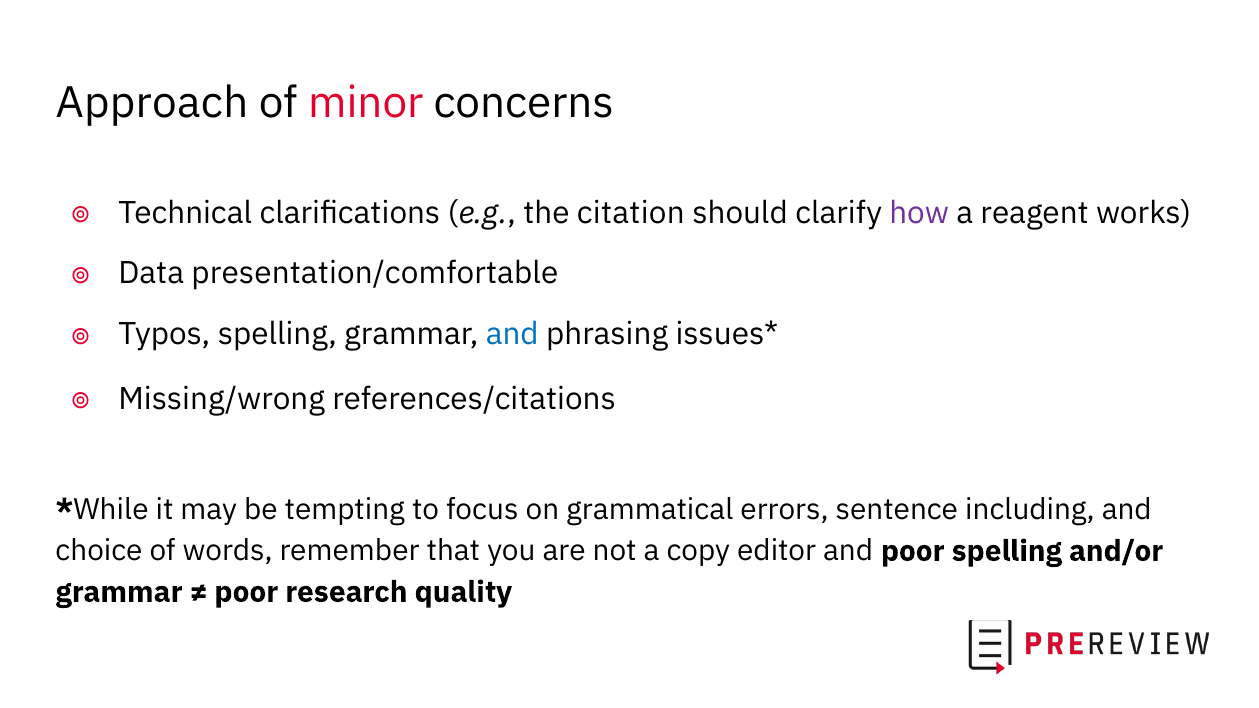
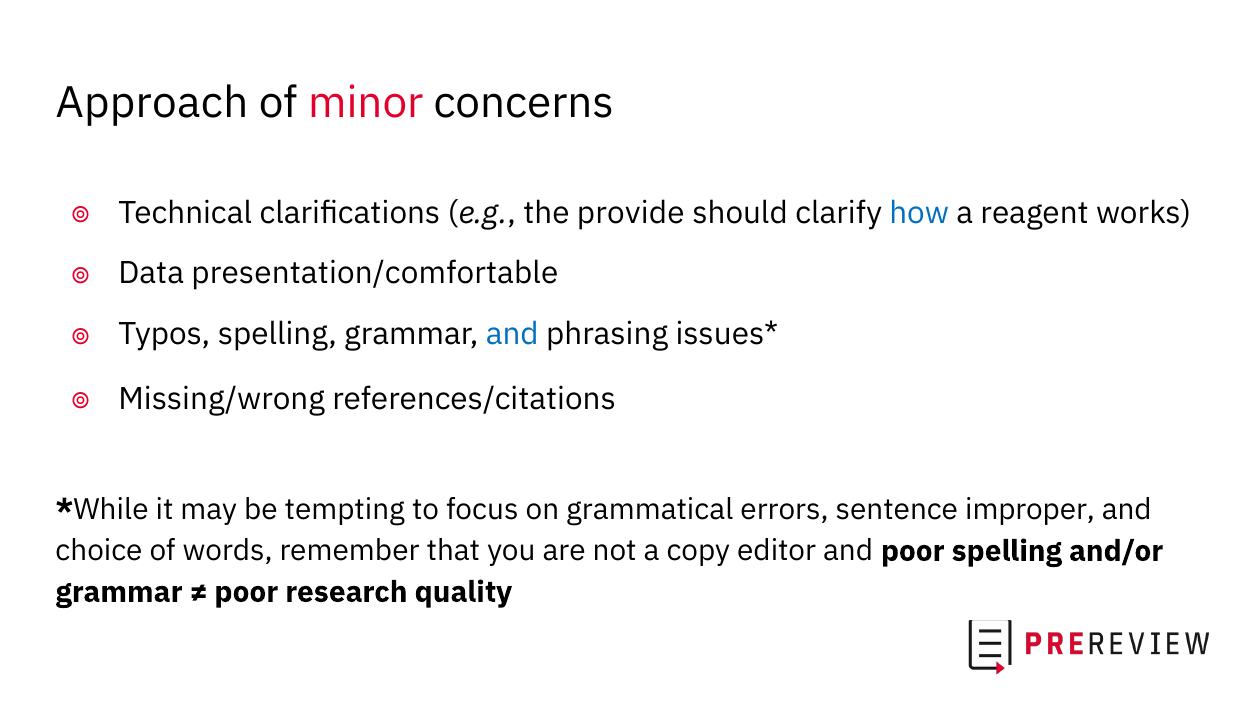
citation: citation -> provide
how colour: purple -> blue
including: including -> improper
